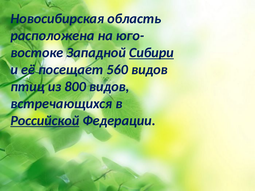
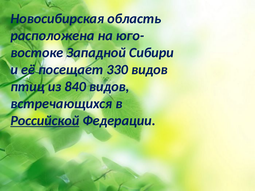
Сибири underline: present -> none
560: 560 -> 330
800: 800 -> 840
